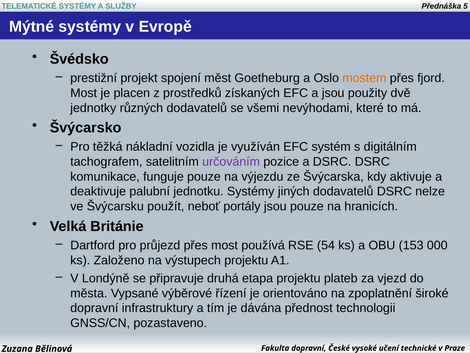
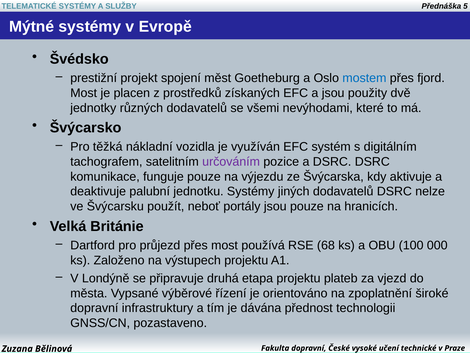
mostem colour: orange -> blue
54: 54 -> 68
153: 153 -> 100
